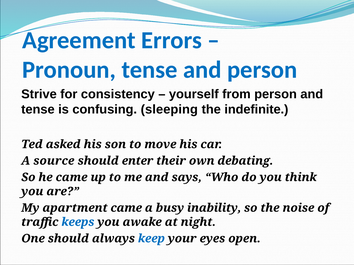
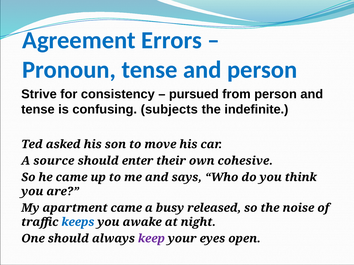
yourself: yourself -> pursued
sleeping: sleeping -> subjects
debating: debating -> cohesive
inability: inability -> released
keep colour: blue -> purple
